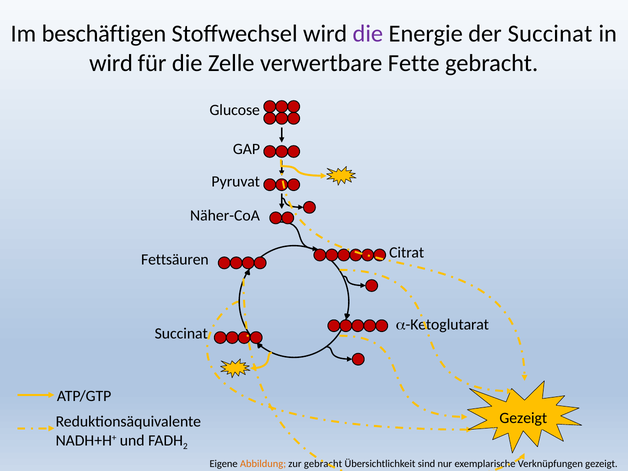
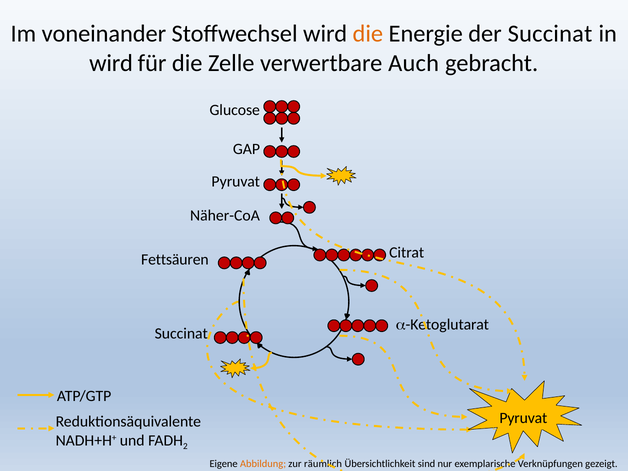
beschäftigen: beschäftigen -> voneinander
die at (368, 34) colour: purple -> orange
Fette: Fette -> Auch
Gezeigt at (523, 418): Gezeigt -> Pyruvat
zur gebracht: gebracht -> räumlich
